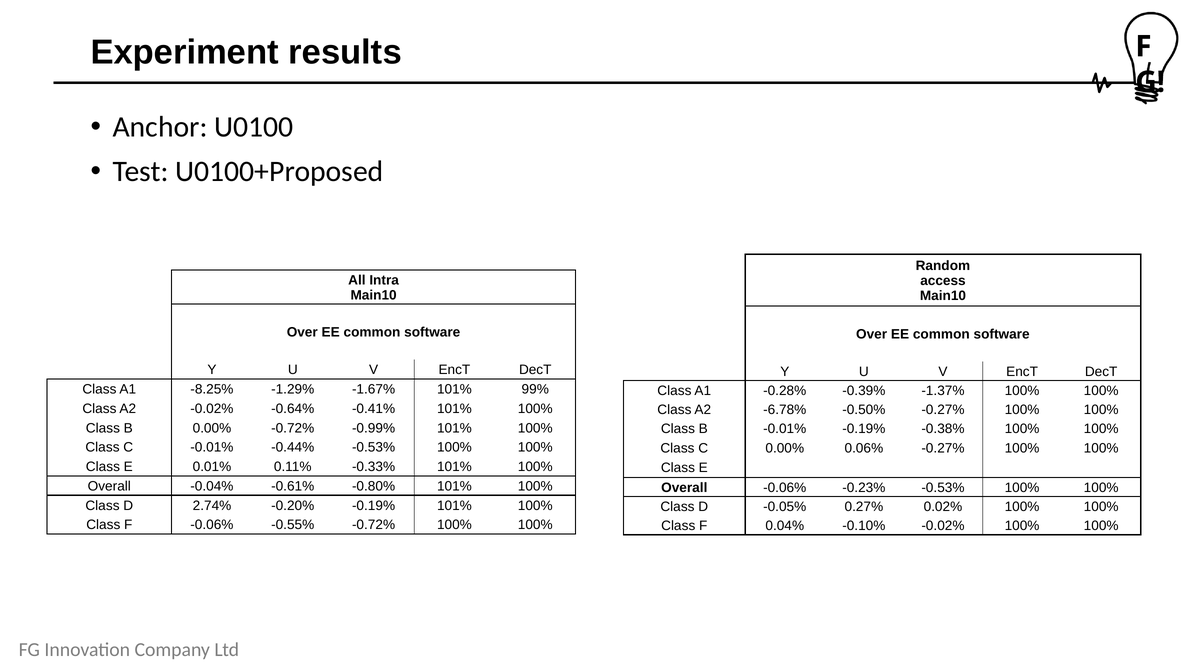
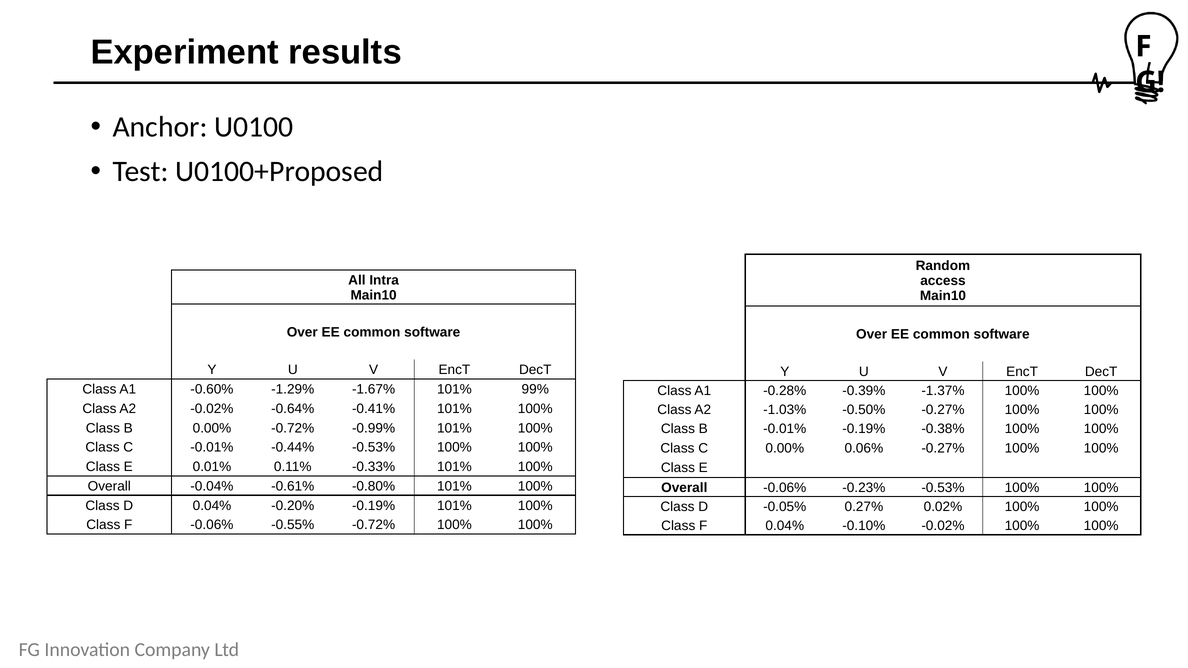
-8.25%: -8.25% -> -0.60%
-6.78%: -6.78% -> -1.03%
D 2.74%: 2.74% -> 0.04%
